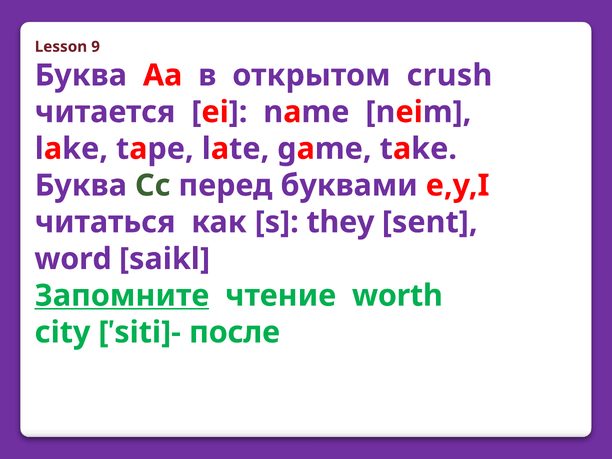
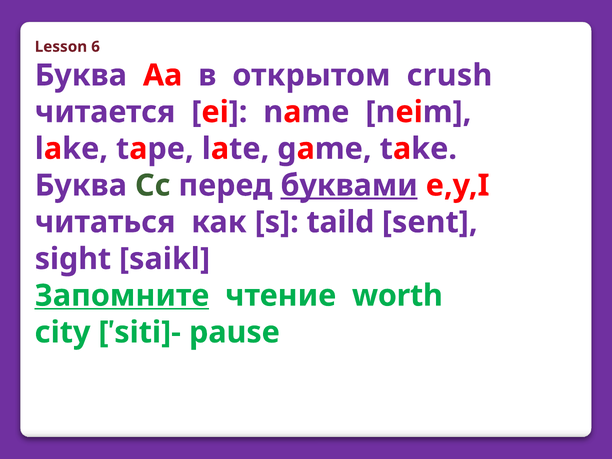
9: 9 -> 6
буквами underline: none -> present
they: they -> taild
word: word -> sight
после: после -> pause
